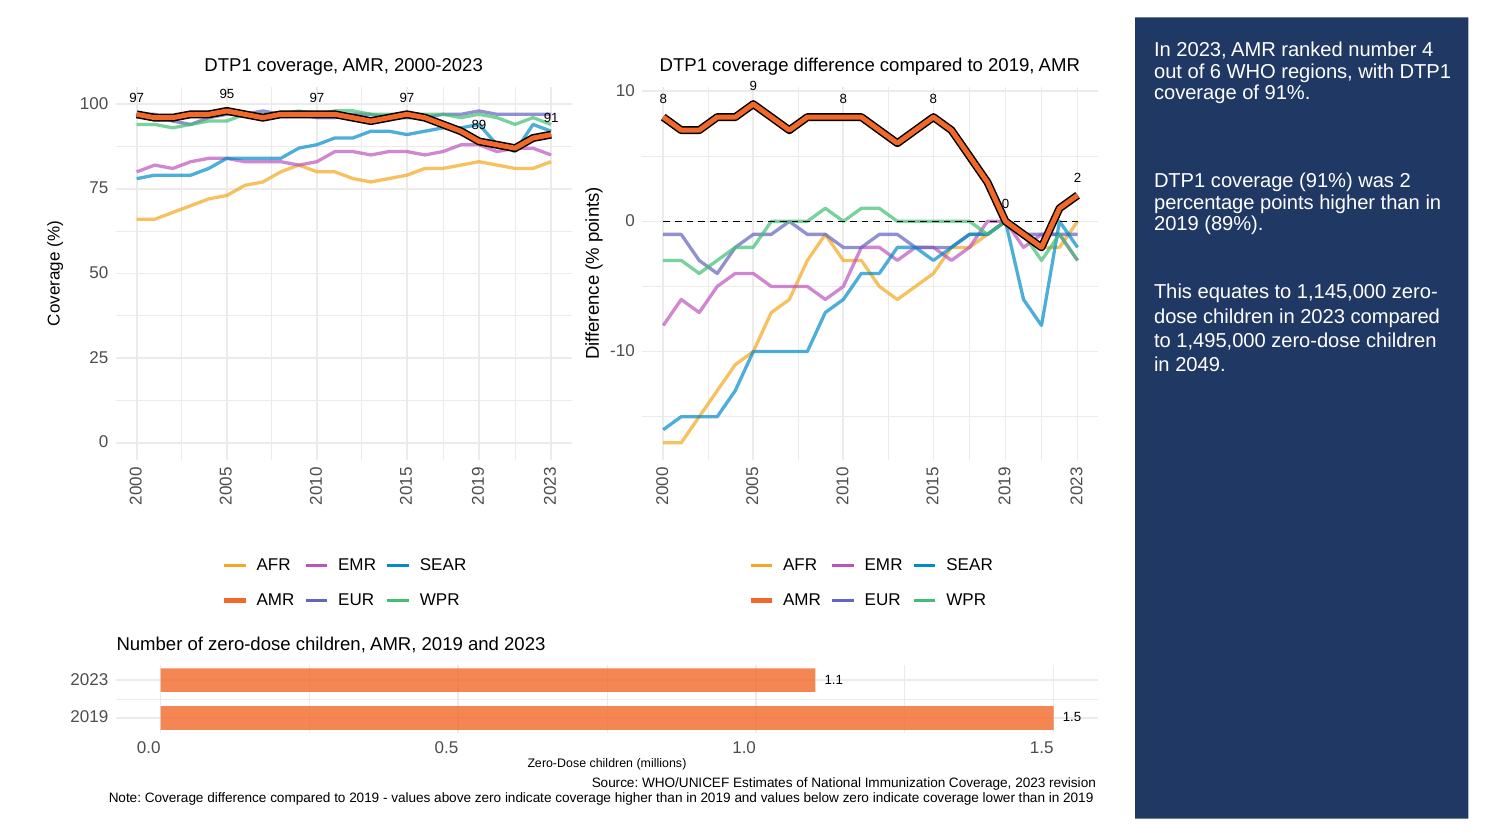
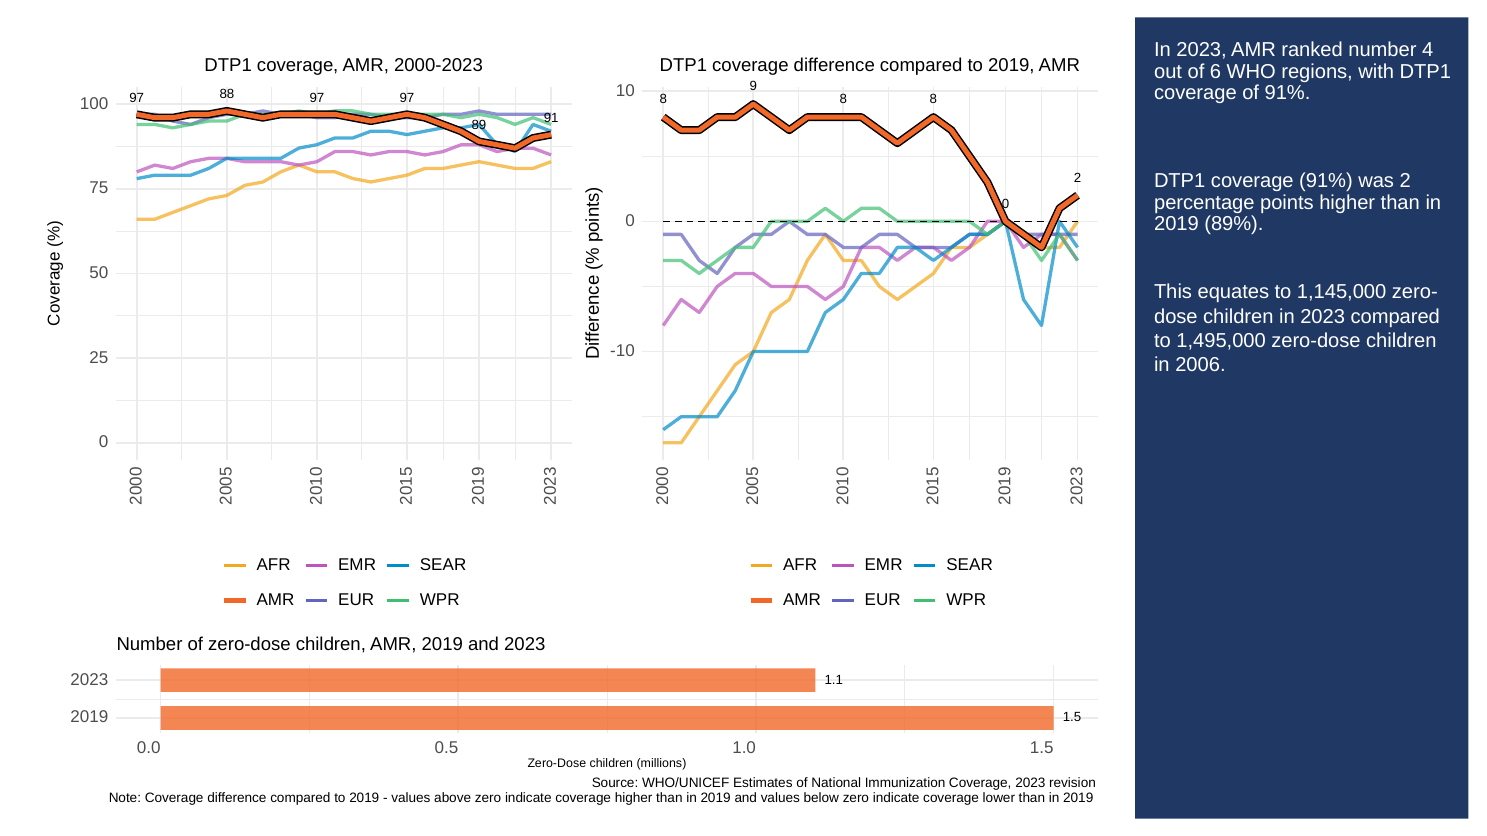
95: 95 -> 88
2049: 2049 -> 2006
